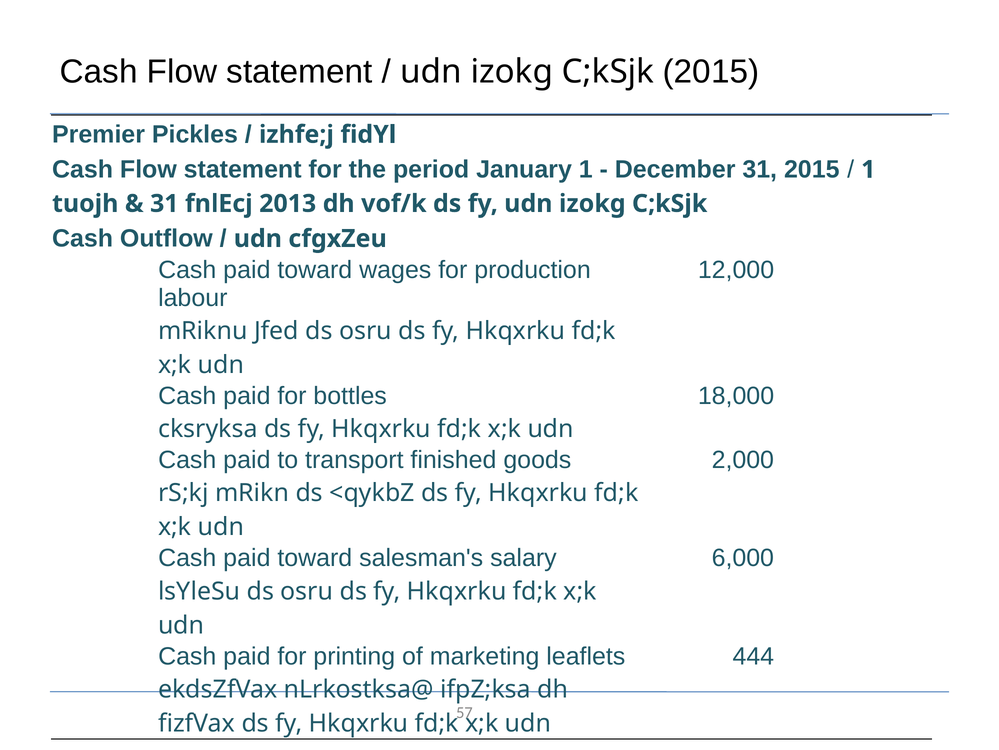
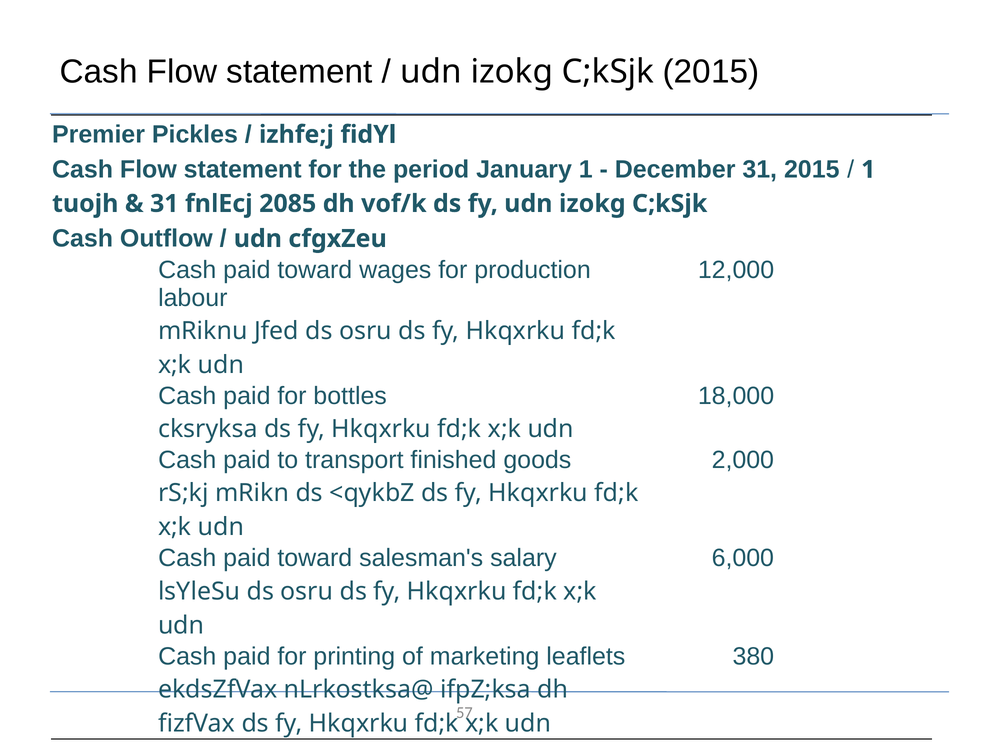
2013: 2013 -> 2085
444: 444 -> 380
